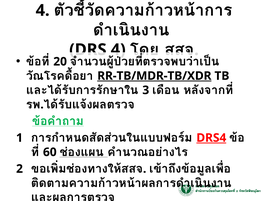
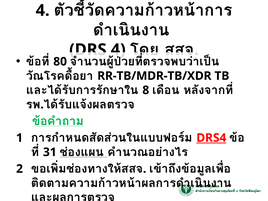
20: 20 -> 80
RR-TB/MDR-TB/XDR underline: present -> none
3: 3 -> 8
60: 60 -> 31
